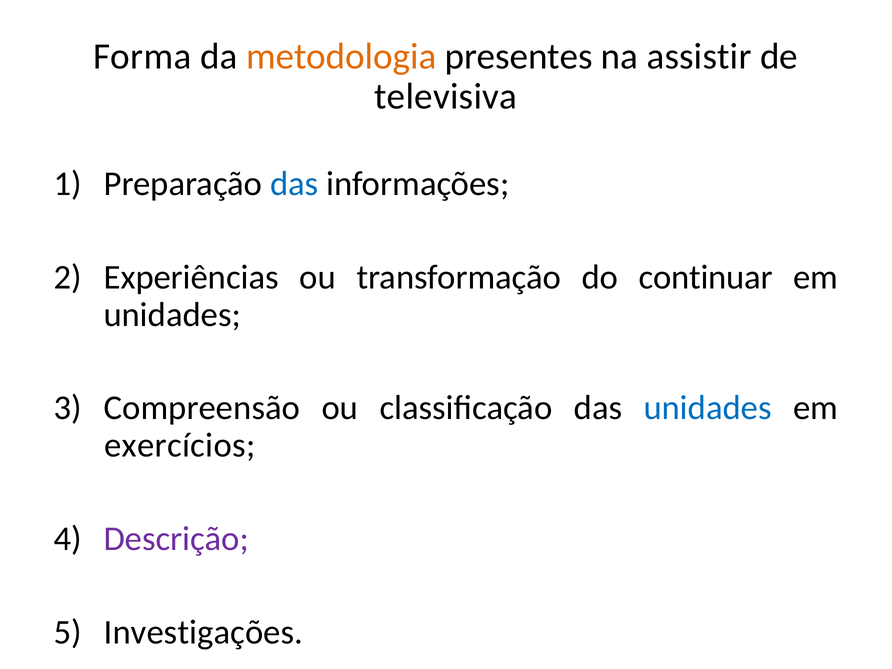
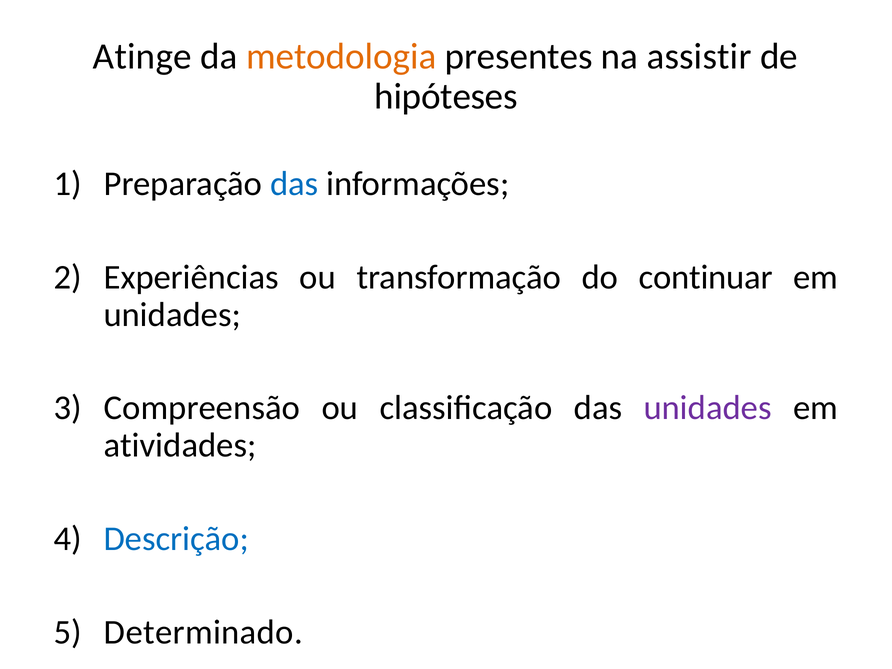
Forma: Forma -> Atinge
televisiva: televisiva -> hipóteses
unidades at (708, 408) colour: blue -> purple
exercícios: exercícios -> atividades
Descrição colour: purple -> blue
Investigações: Investigações -> Determinado
